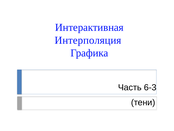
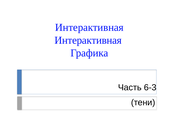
Интерполяция at (88, 40): Интерполяция -> Интерактивная
